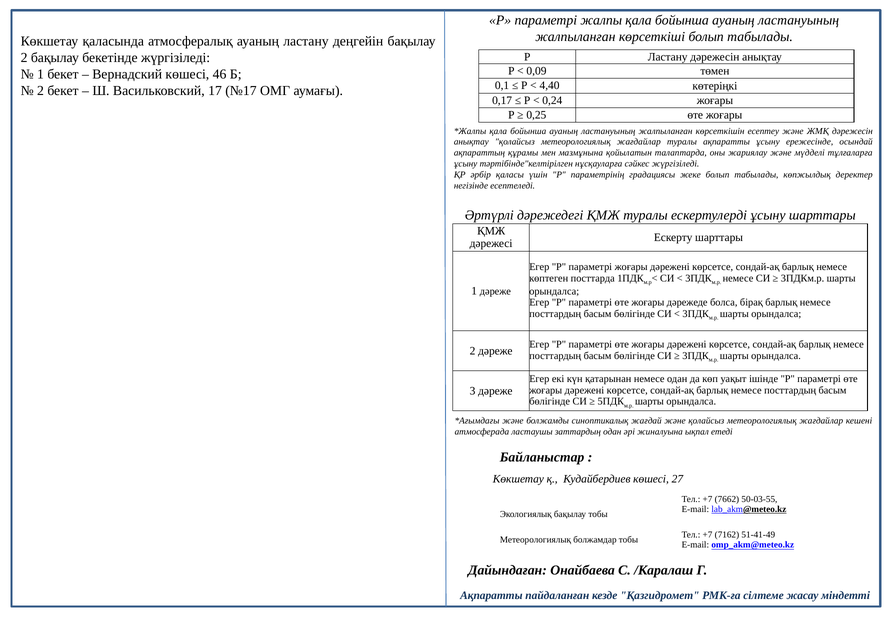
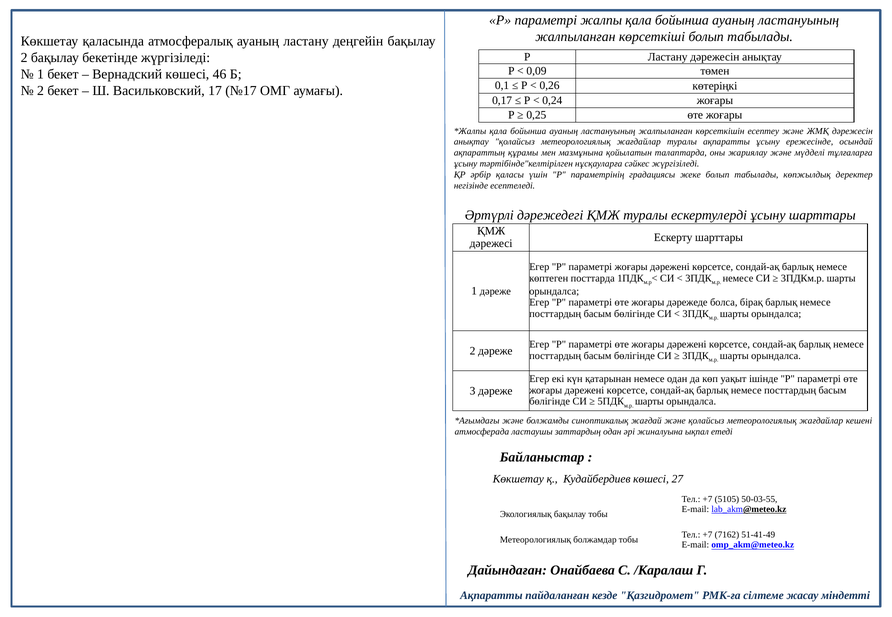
4,40: 4,40 -> 0,26
7662: 7662 -> 5105
